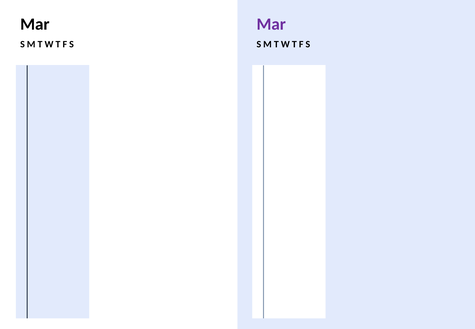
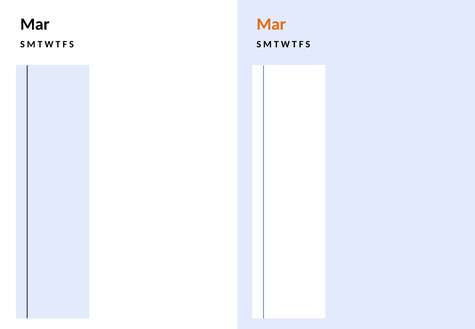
Mar at (271, 24) colour: purple -> orange
